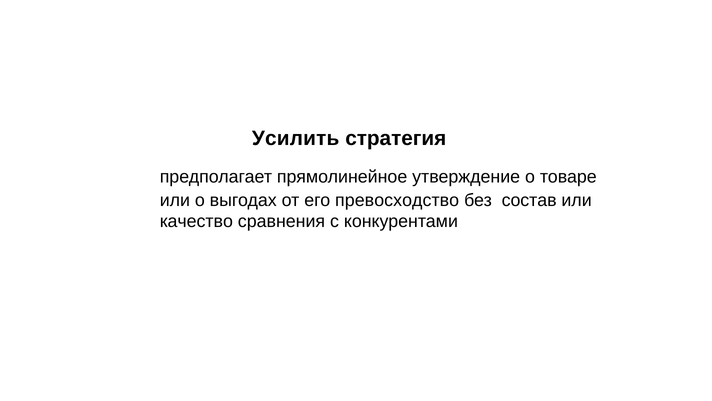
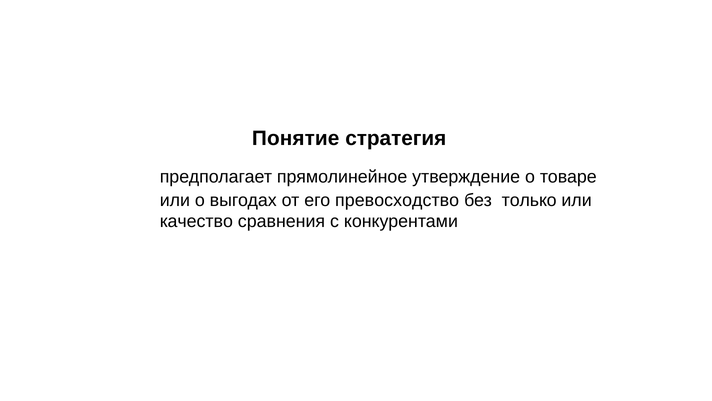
Усилить: Усилить -> Понятие
состав: состав -> только
